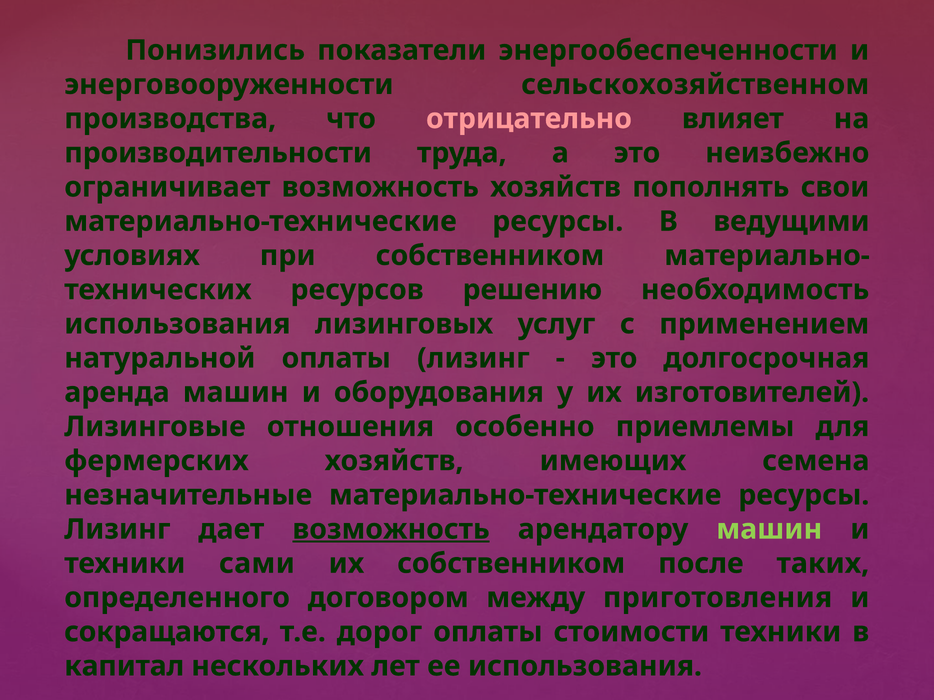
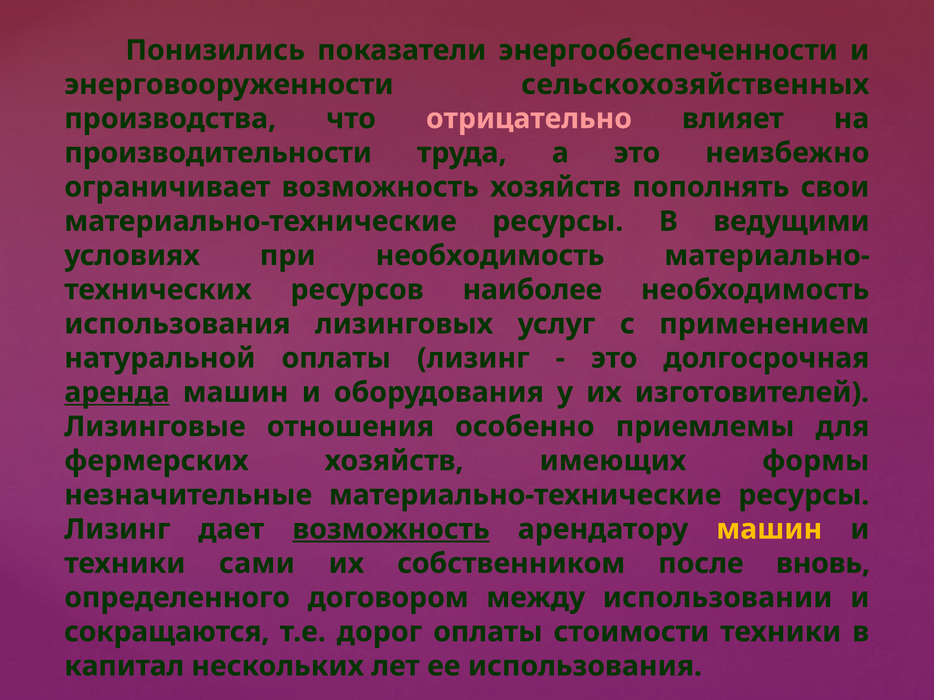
сельскохозяйственном: сельскохозяйственном -> сельскохозяйственных
при собственником: собственником -> необходимость
решению: решению -> наиболее
аренда underline: none -> present
семена: семена -> формы
машин at (769, 530) colour: light green -> yellow
таких: таких -> вновь
приготовления: приготовления -> использовании
